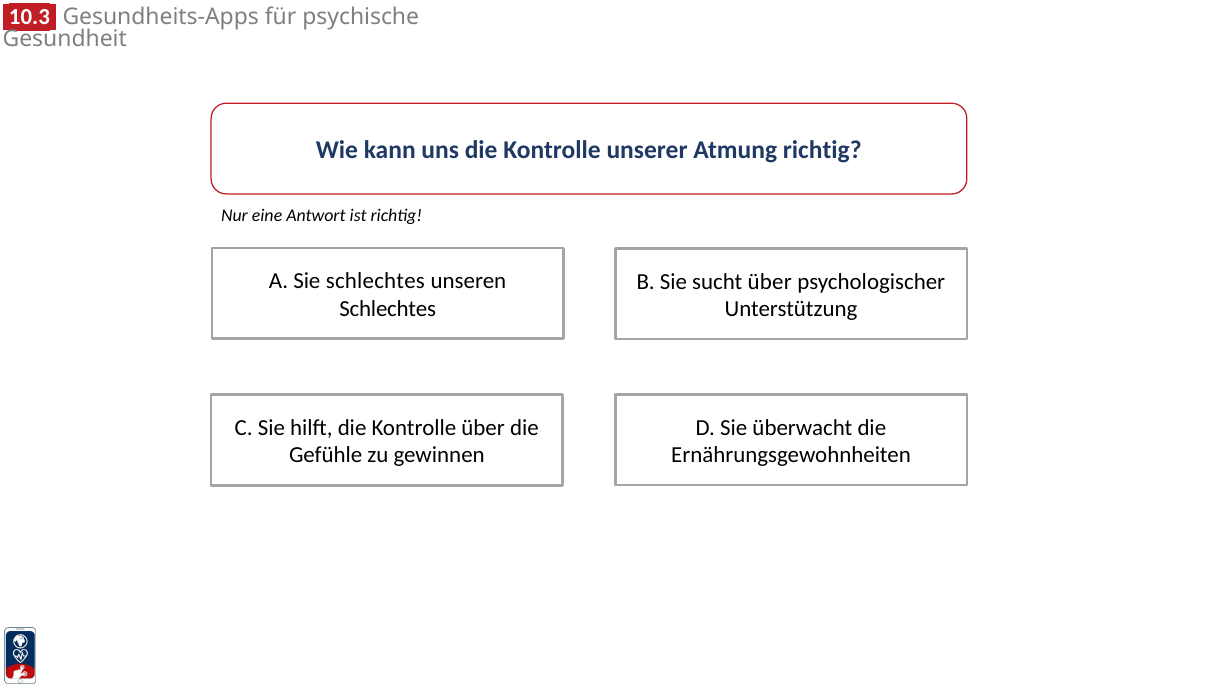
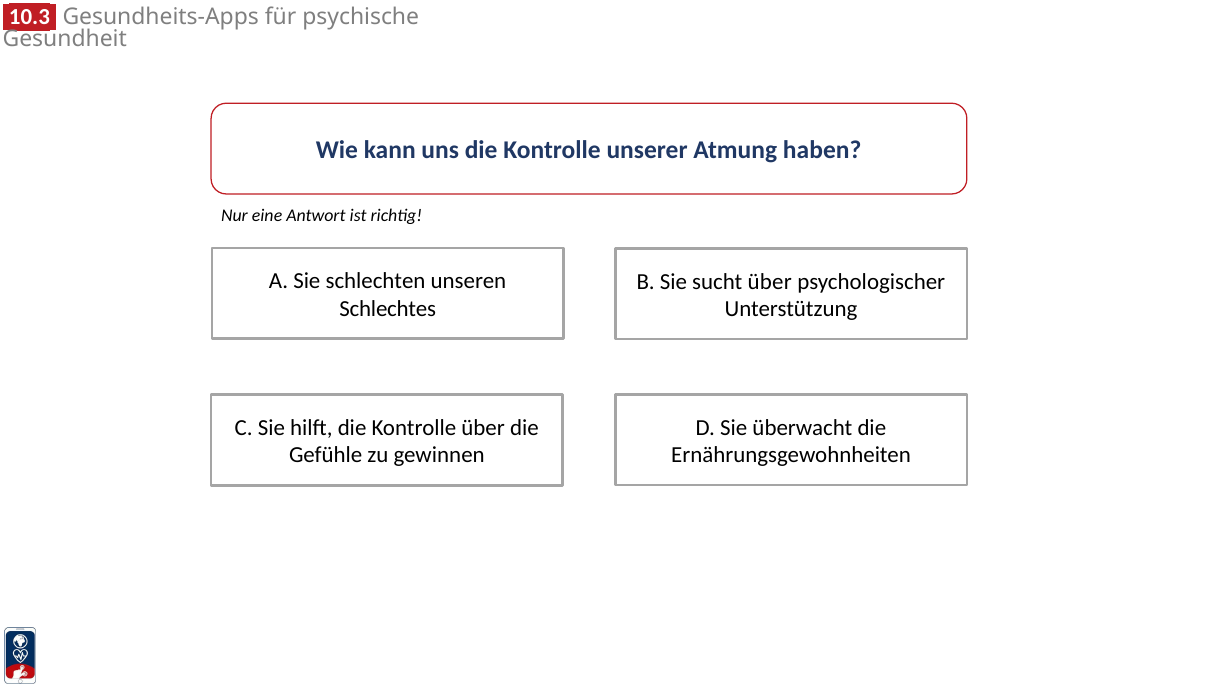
Atmung richtig: richtig -> haben
Sie schlechtes: schlechtes -> schlechten
